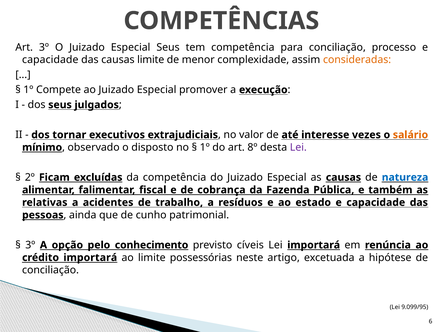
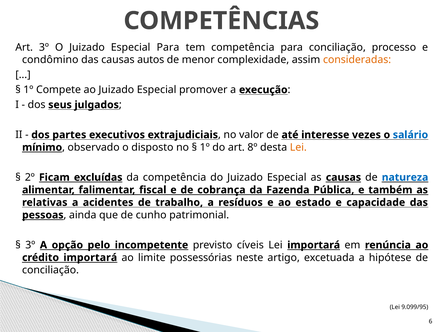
Especial Seus: Seus -> Para
capacidade at (50, 60): capacidade -> condômino
causas limite: limite -> autos
tornar: tornar -> partes
salário colour: orange -> blue
Lei at (298, 147) colour: purple -> orange
conhecimento: conhecimento -> incompetente
